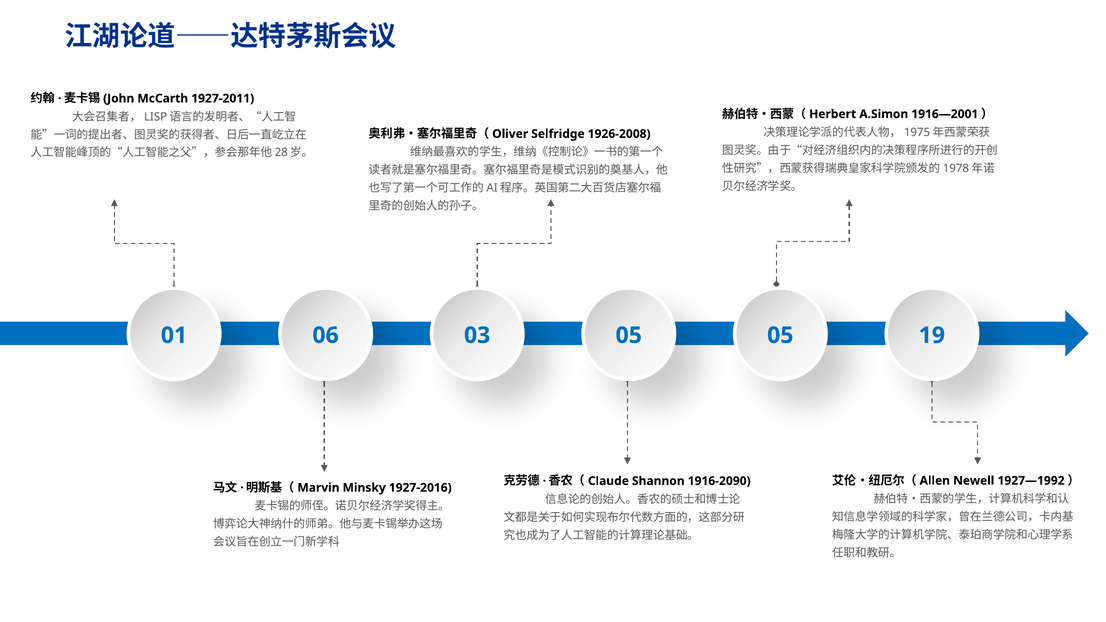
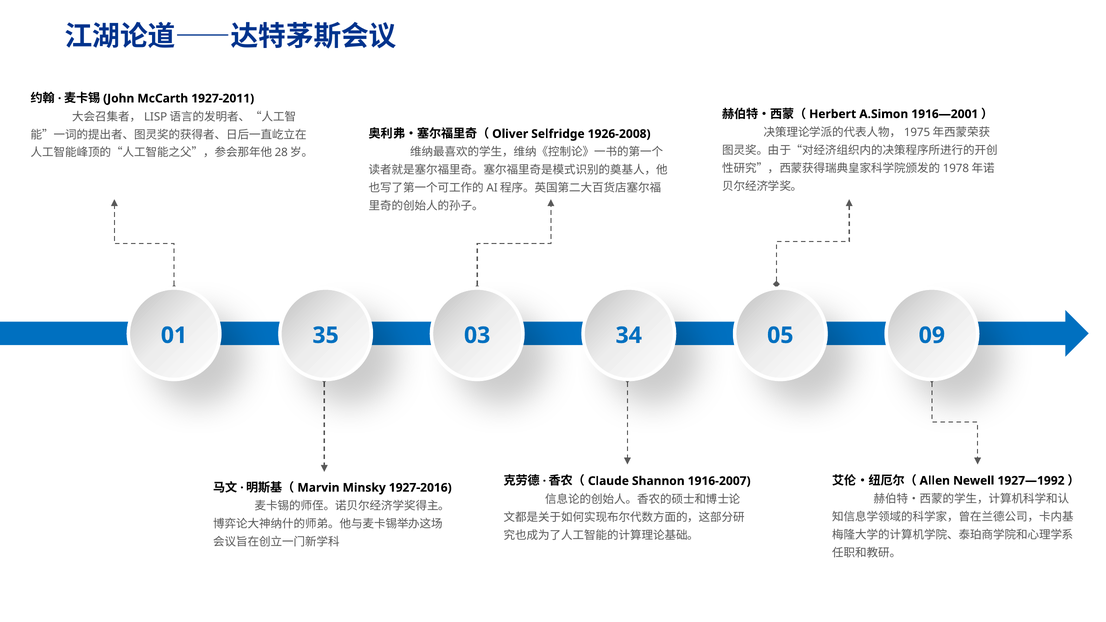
06: 06 -> 35
03 05: 05 -> 34
19: 19 -> 09
1916-2090: 1916-2090 -> 1916-2007
